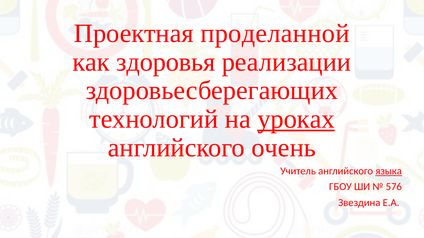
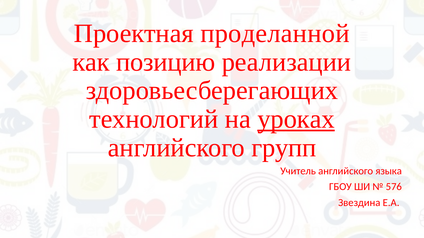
здоровья: здоровья -> позицию
очень: очень -> групп
языка underline: present -> none
